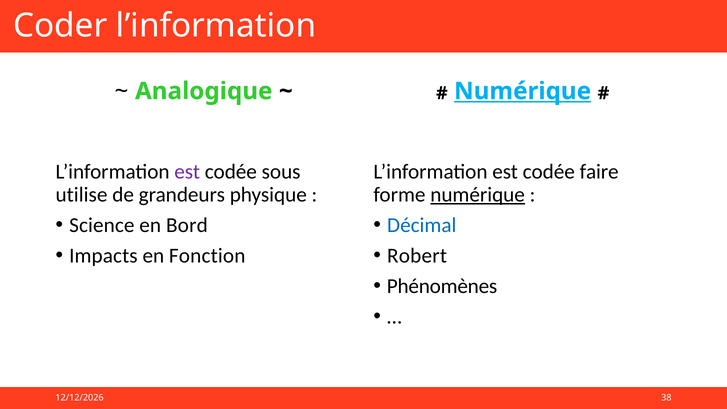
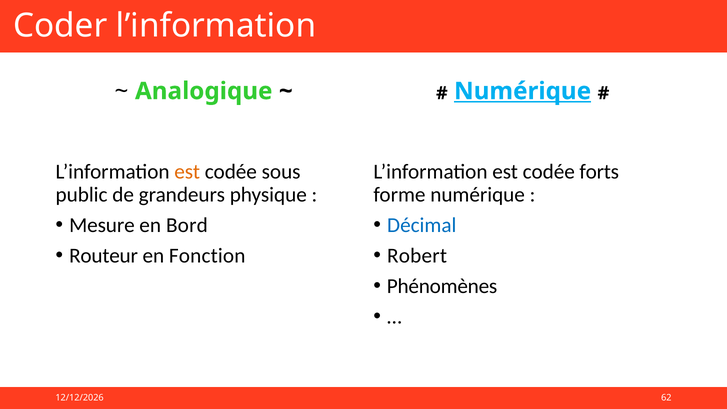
est at (187, 172) colour: purple -> orange
faire: faire -> forts
utilise: utilise -> public
numérique at (478, 195) underline: present -> none
Science: Science -> Mesure
Impacts: Impacts -> Routeur
38: 38 -> 62
